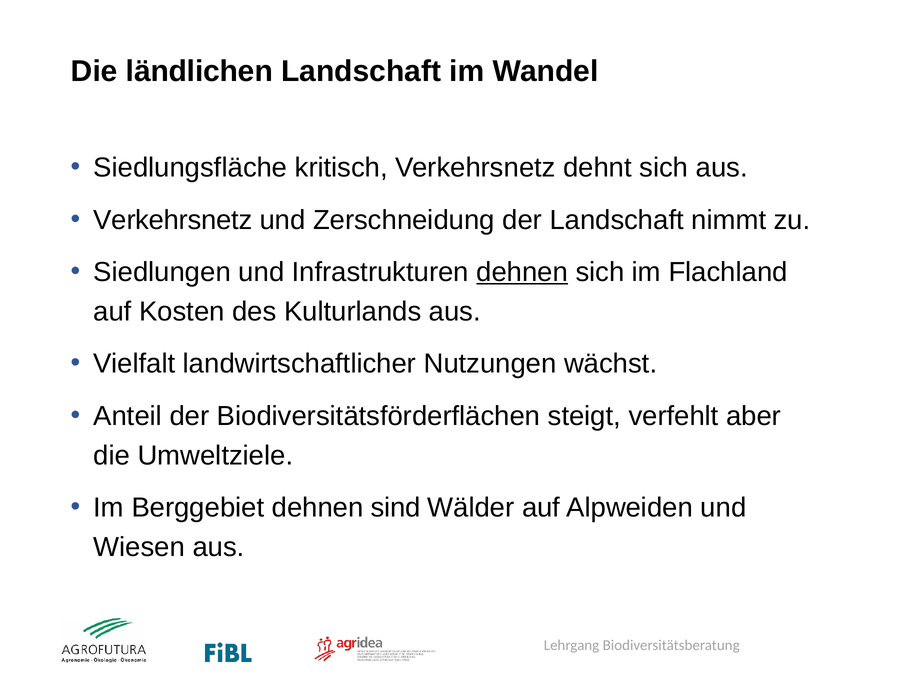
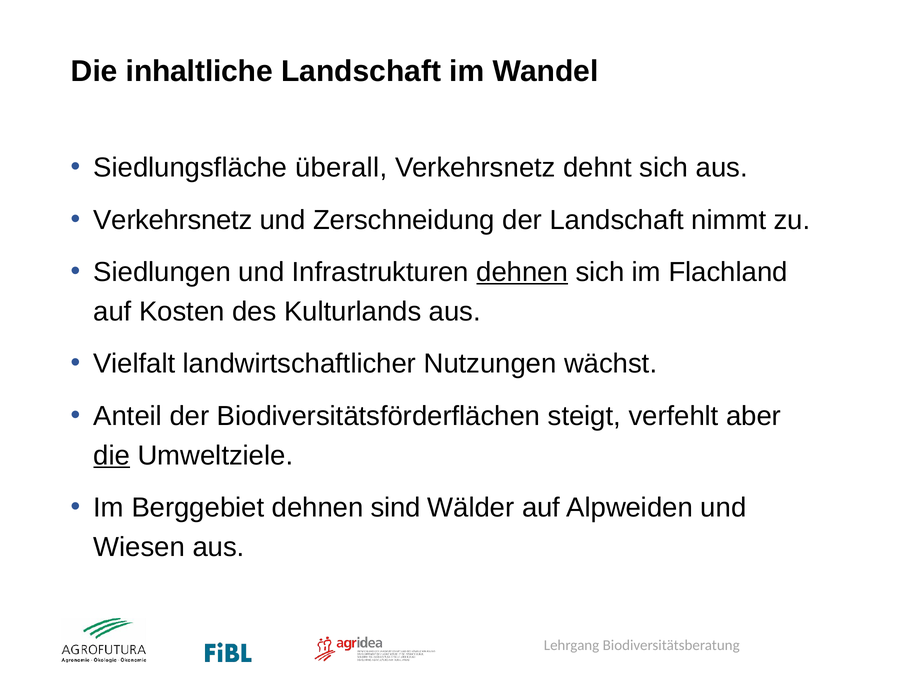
ländlichen: ländlichen -> inhaltliche
kritisch: kritisch -> überall
die at (112, 455) underline: none -> present
